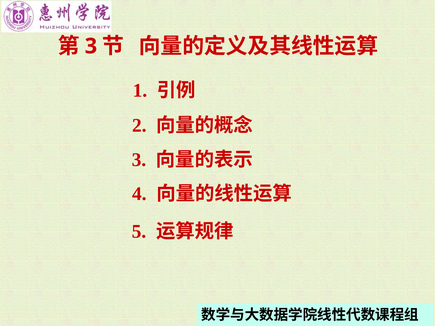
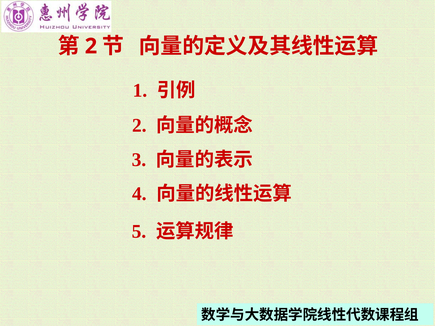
3 at (91, 46): 3 -> 2
